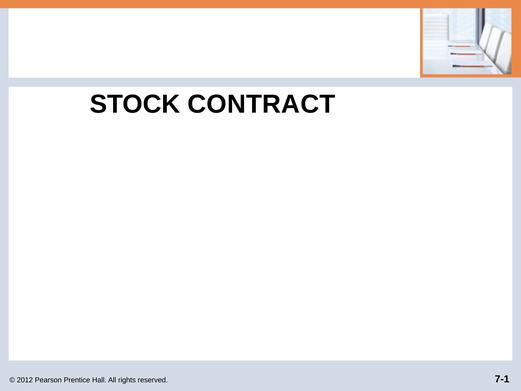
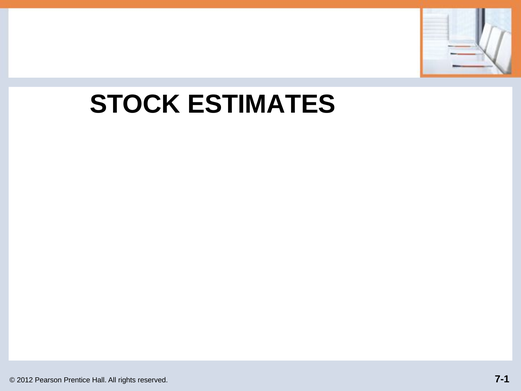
CONTRACT: CONTRACT -> ESTIMATES
